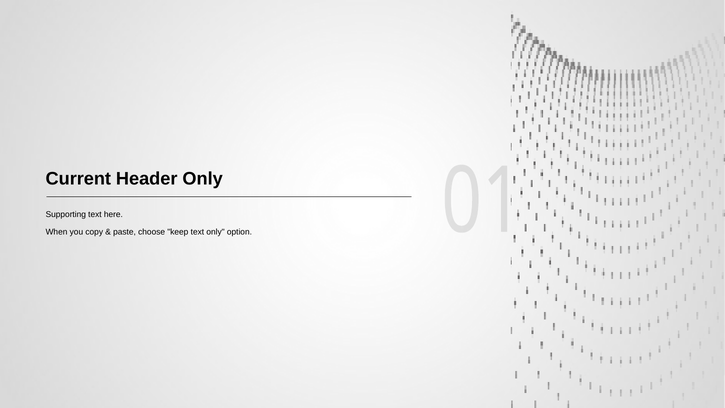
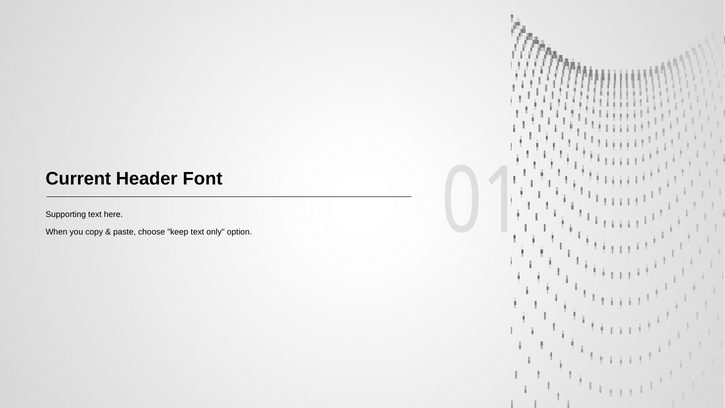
Header Only: Only -> Font
